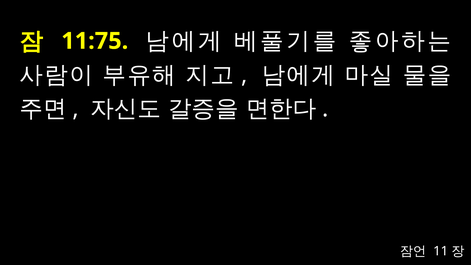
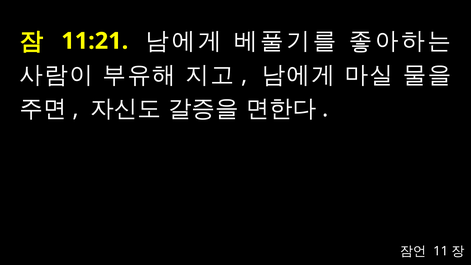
11:75: 11:75 -> 11:21
